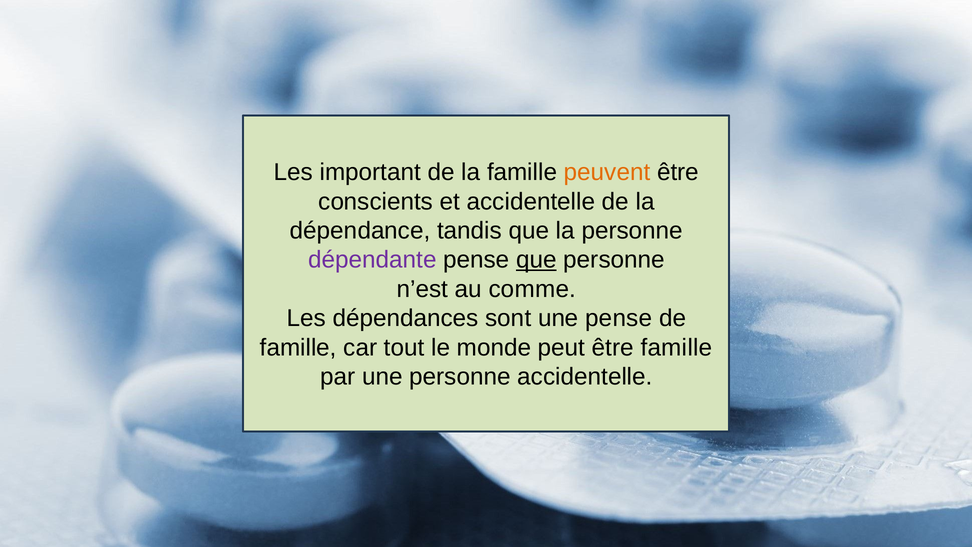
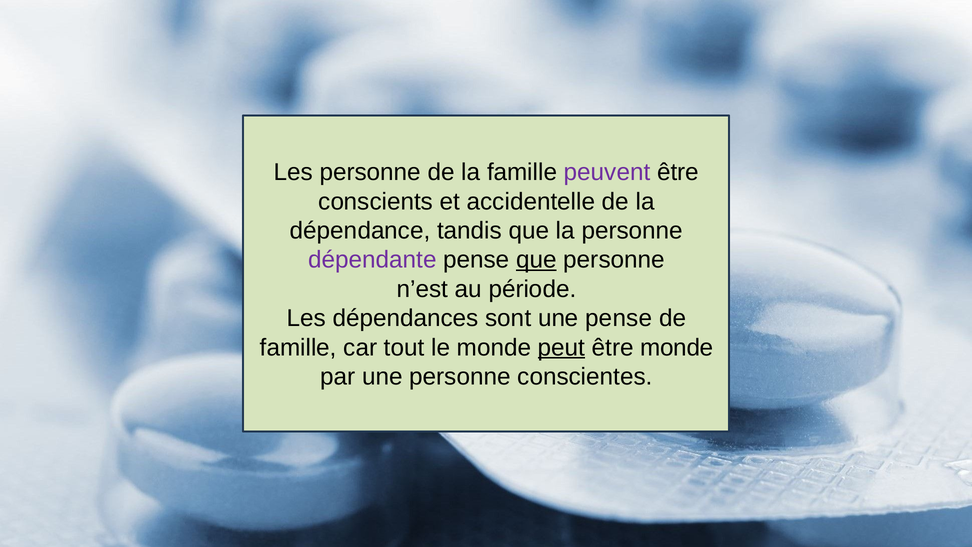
Les important: important -> personne
peuvent colour: orange -> purple
comme: comme -> période
peut underline: none -> present
être famille: famille -> monde
personne accidentelle: accidentelle -> conscientes
